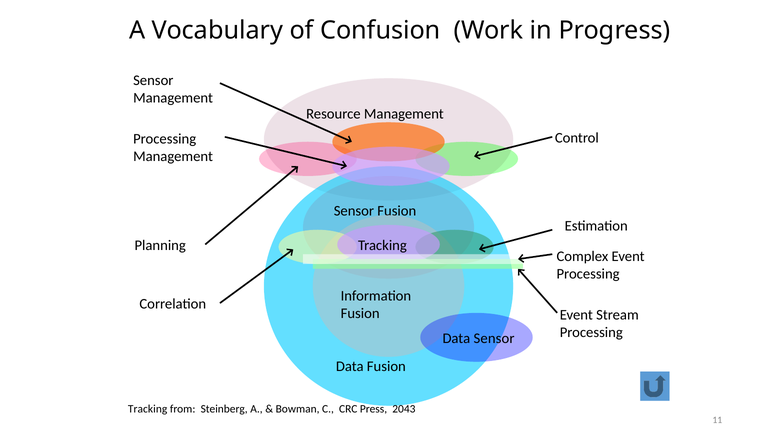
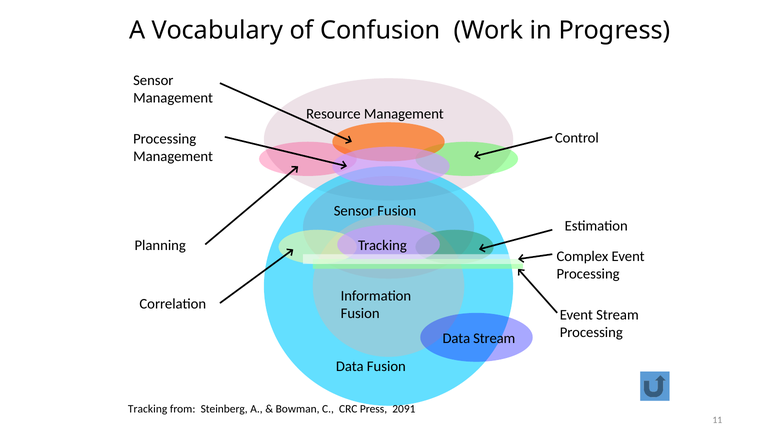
Data Sensor: Sensor -> Stream
2043: 2043 -> 2091
